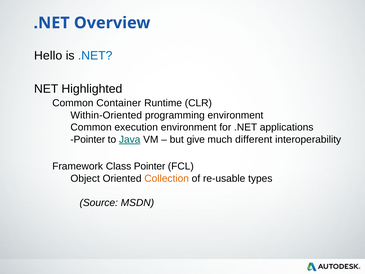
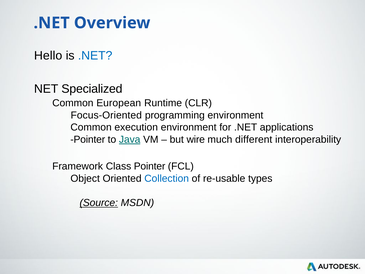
Highlighted: Highlighted -> Specialized
Container: Container -> European
Within-Oriented: Within-Oriented -> Focus-Oriented
give: give -> wire
Collection colour: orange -> blue
Source underline: none -> present
